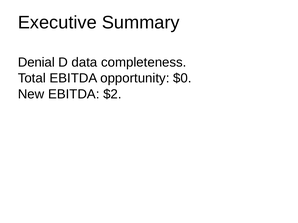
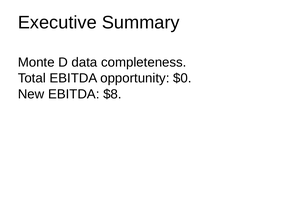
Denial: Denial -> Monte
$2: $2 -> $8
